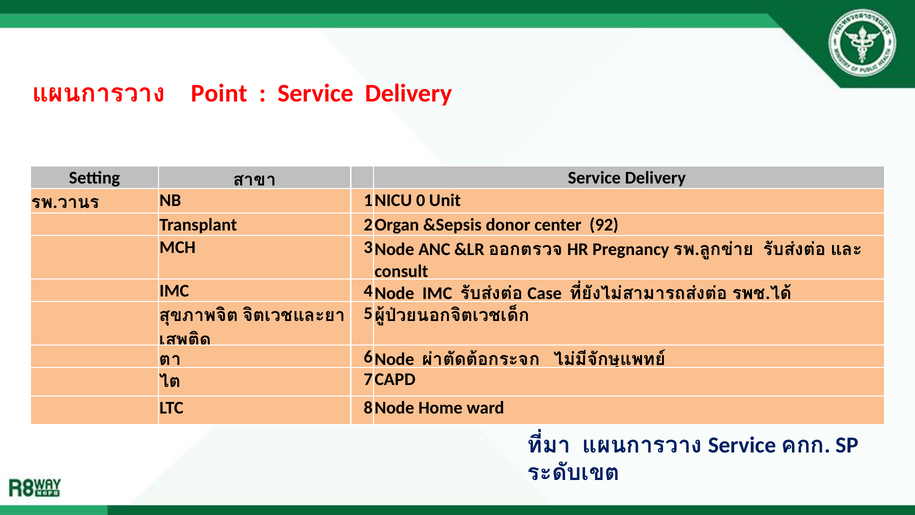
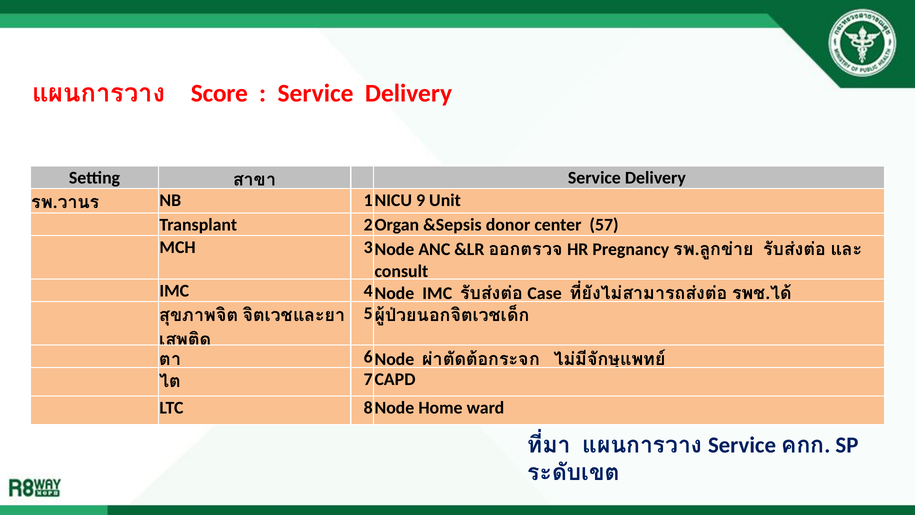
Point: Point -> Score
0: 0 -> 9
92: 92 -> 57
